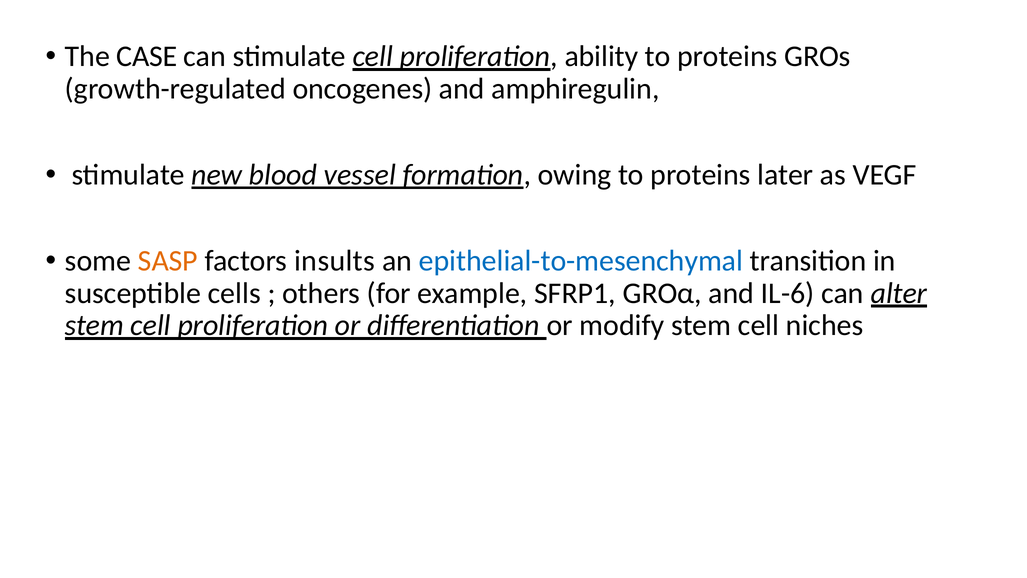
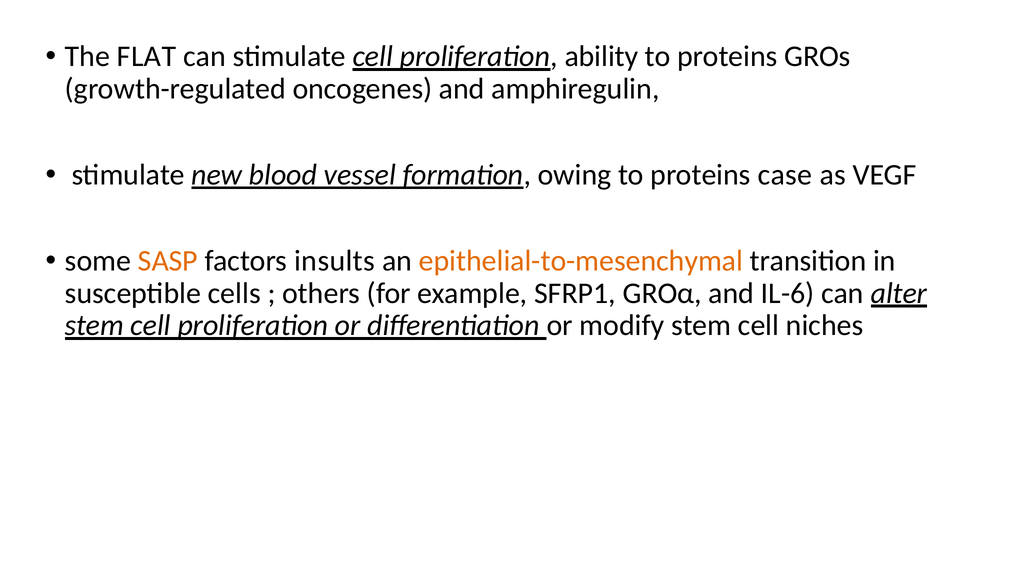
CASE: CASE -> FLAT
later: later -> case
epithelial-to-mesenchymal colour: blue -> orange
